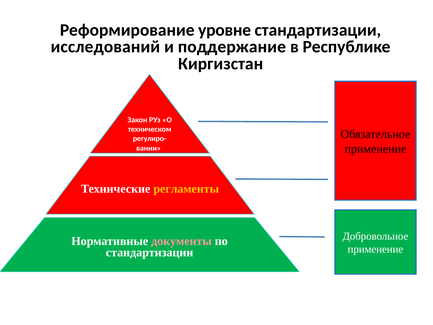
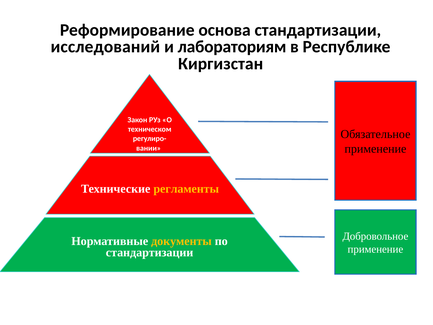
уровне: уровне -> основа
поддержание: поддержание -> лабораториям
документы colour: pink -> yellow
